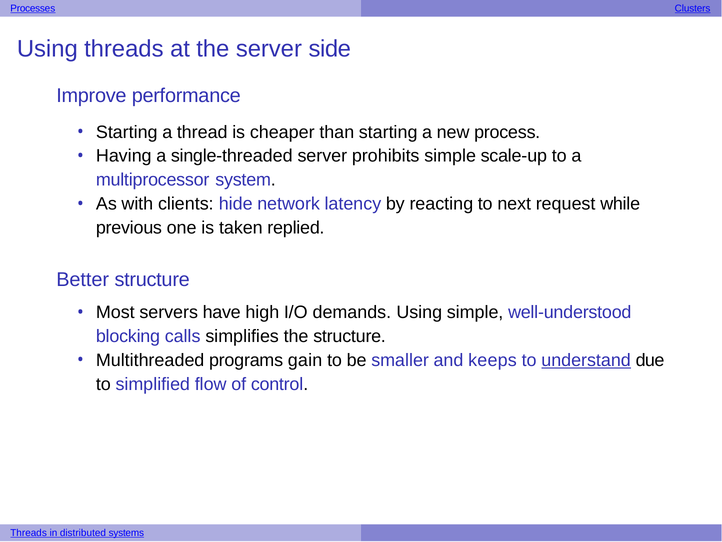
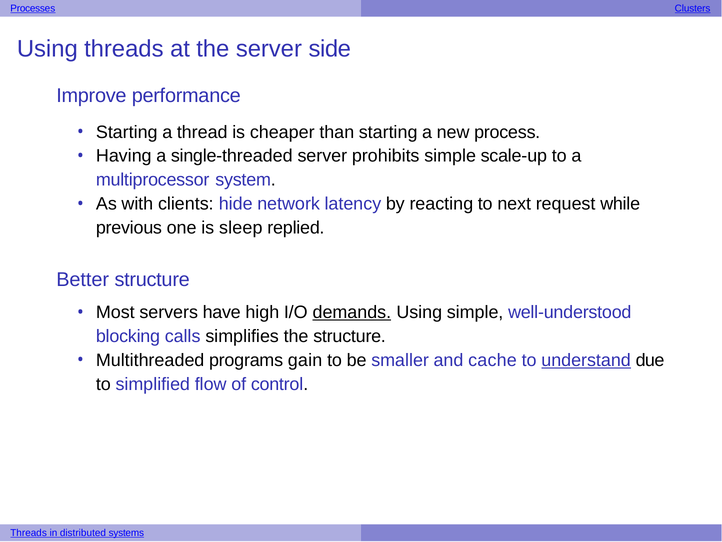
taken: taken -> sleep
demands underline: none -> present
keeps: keeps -> cache
